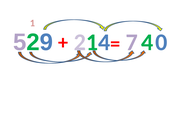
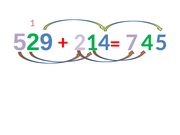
0: 0 -> 5
